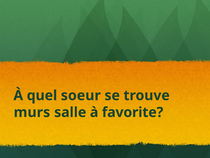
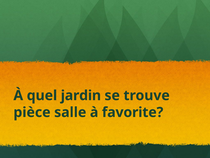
soeur: soeur -> jardin
murs: murs -> pièce
